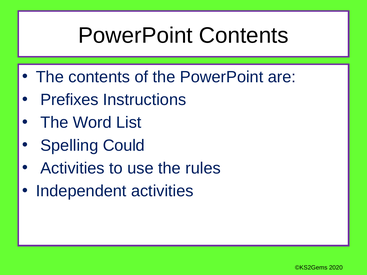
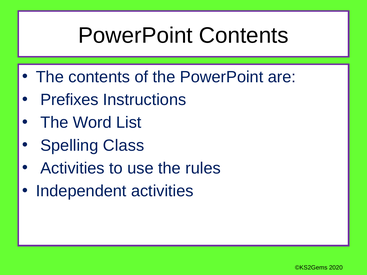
Could: Could -> Class
